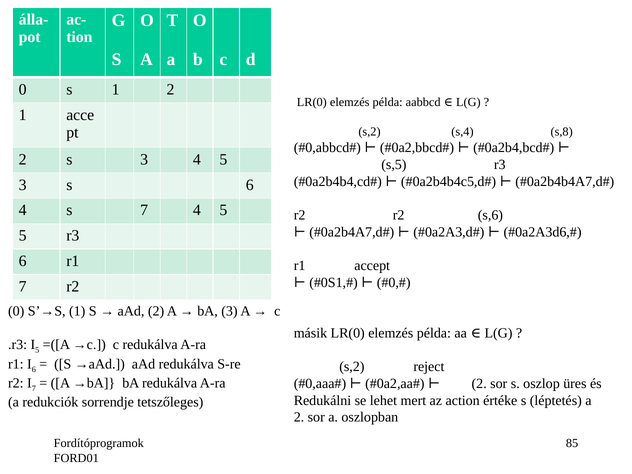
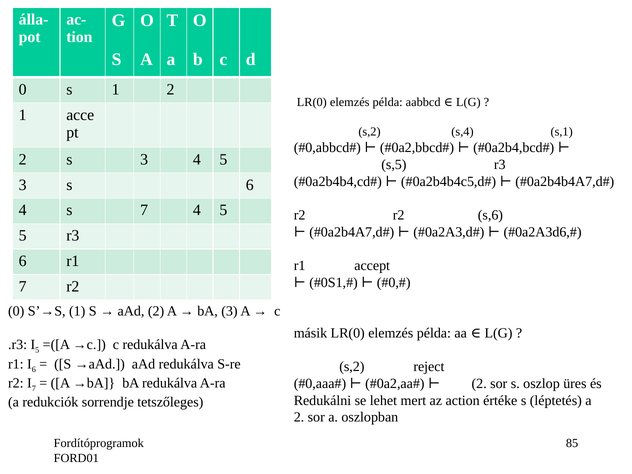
s,8: s,8 -> s,1
